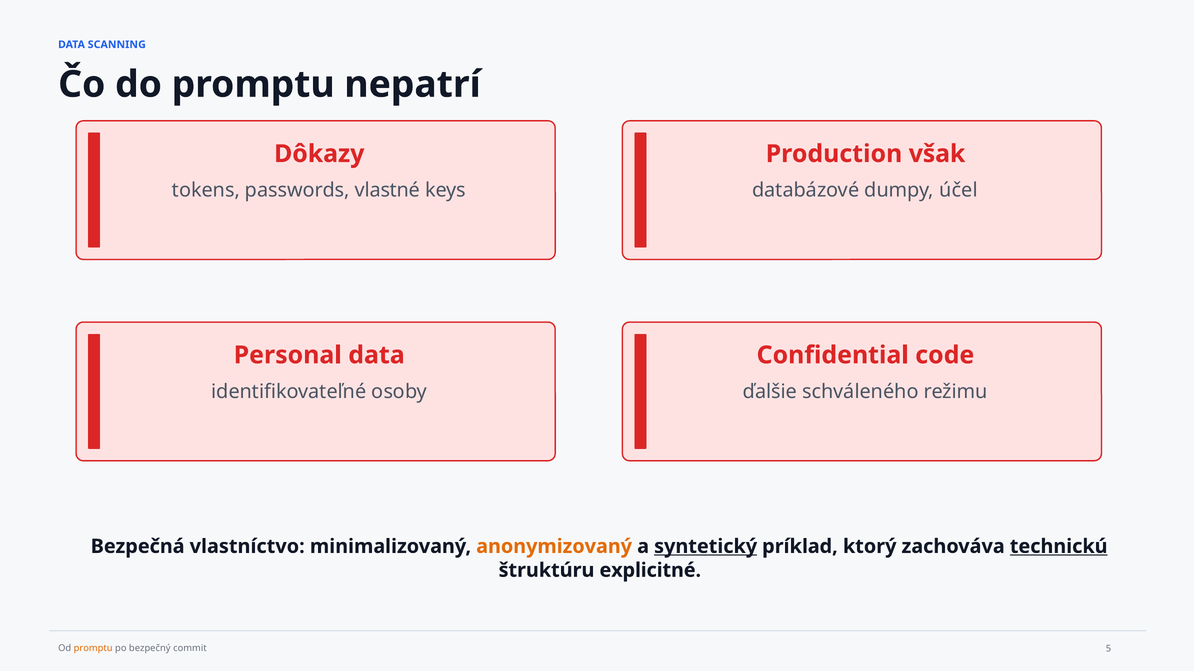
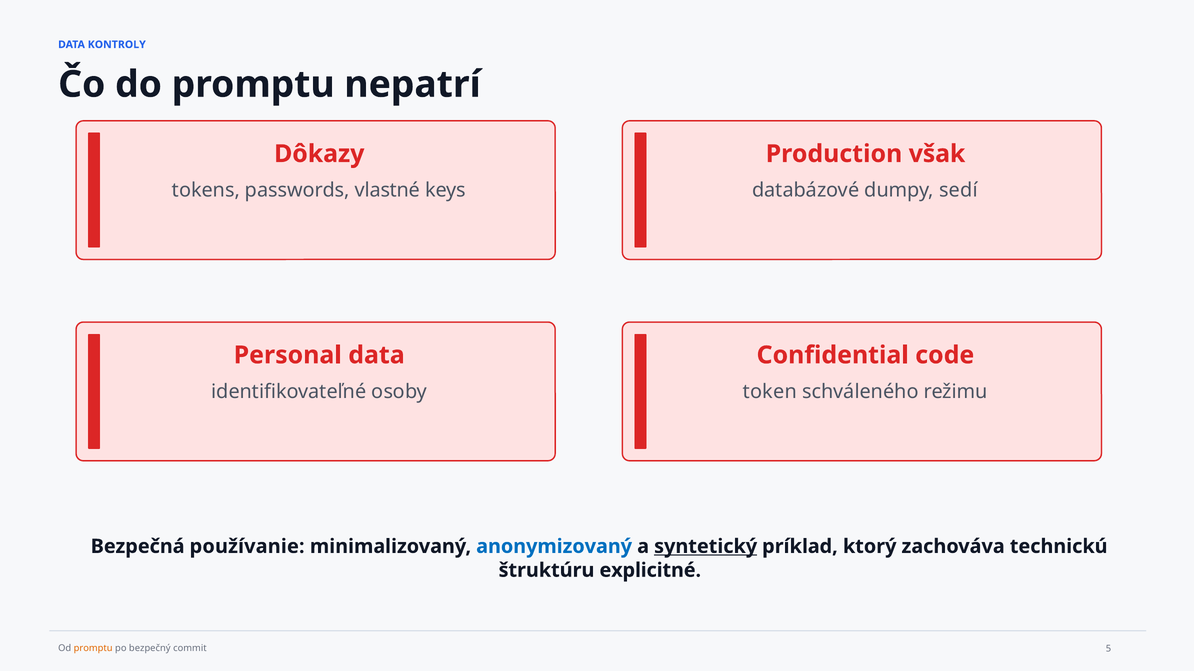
SCANNING: SCANNING -> KONTROLY
účel: účel -> sedí
ďalšie: ďalšie -> token
vlastníctvo: vlastníctvo -> používanie
anonymizovaný colour: orange -> blue
technickú underline: present -> none
